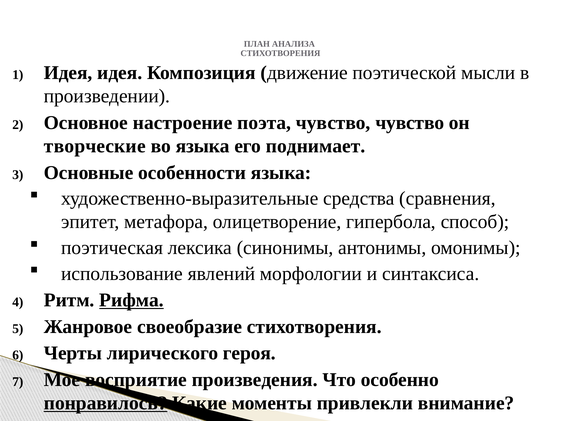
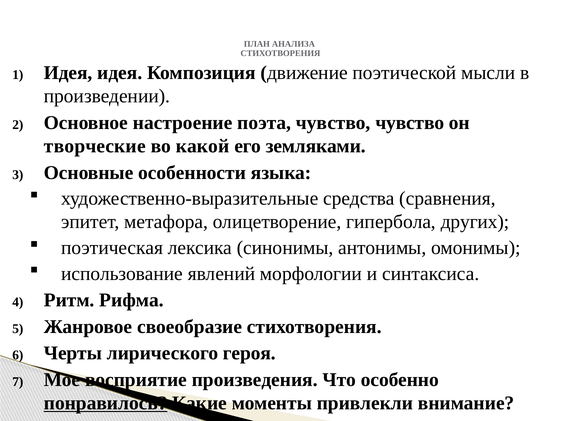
во языка: языка -> какой
поднимает: поднимает -> земляками
способ: способ -> других
Рифма underline: present -> none
